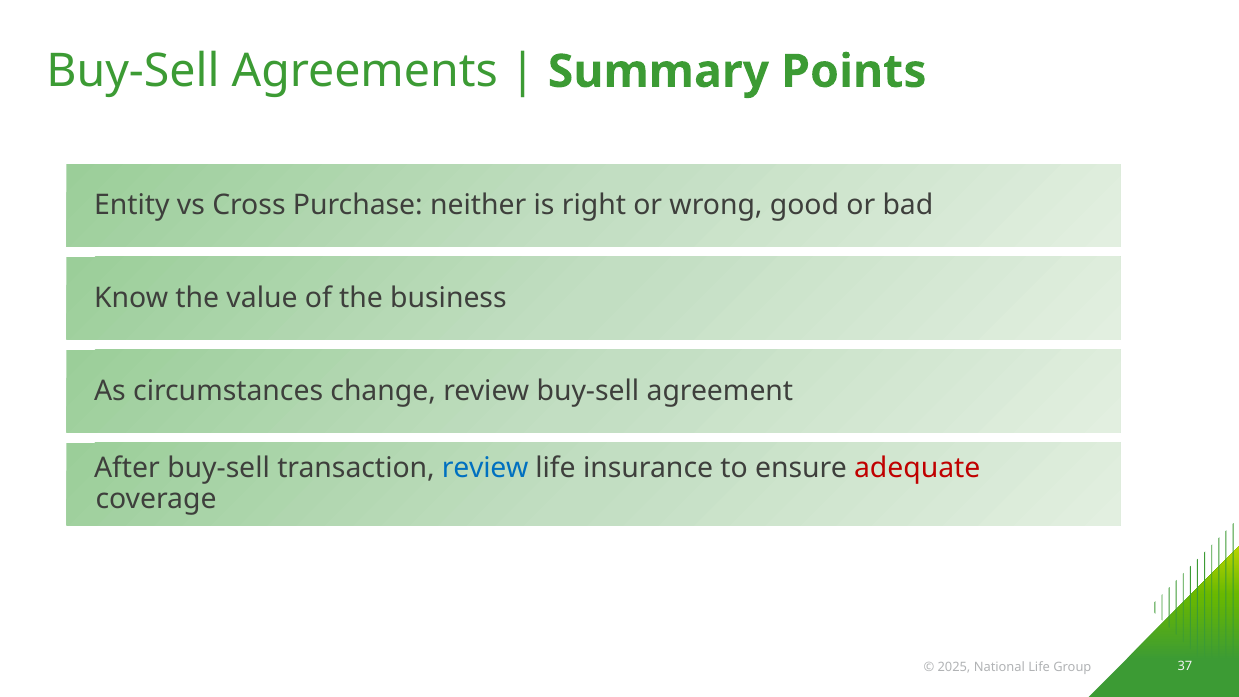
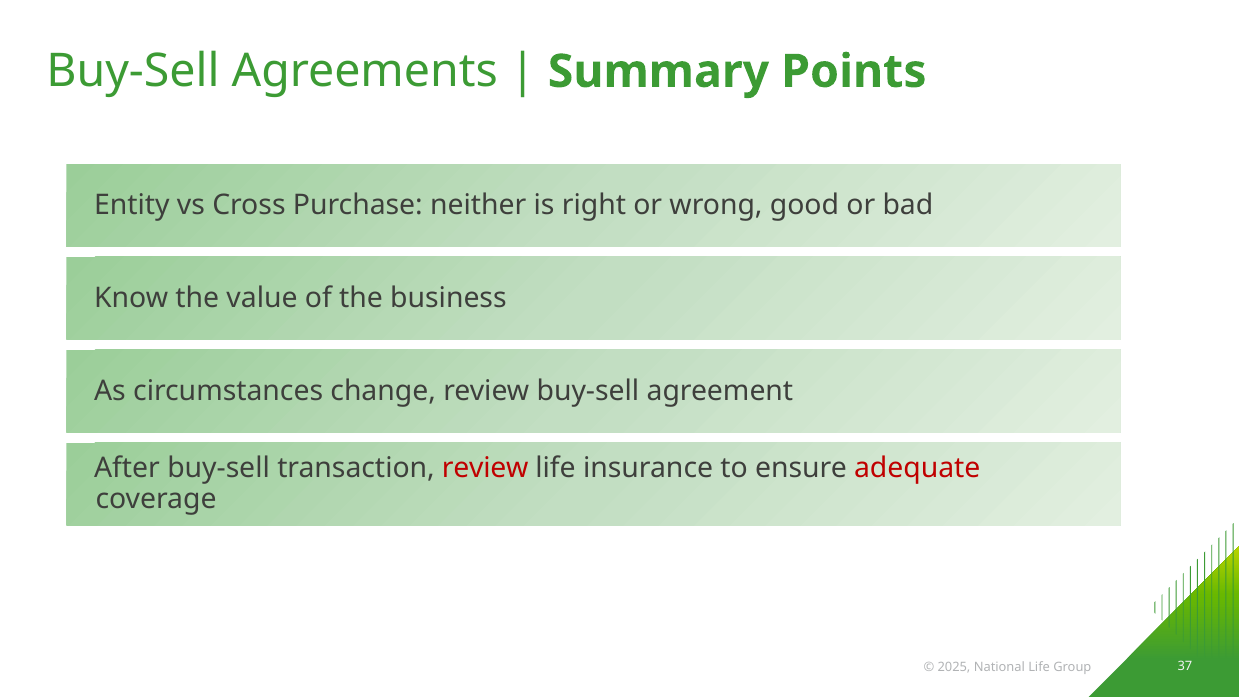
review at (485, 468) colour: blue -> red
